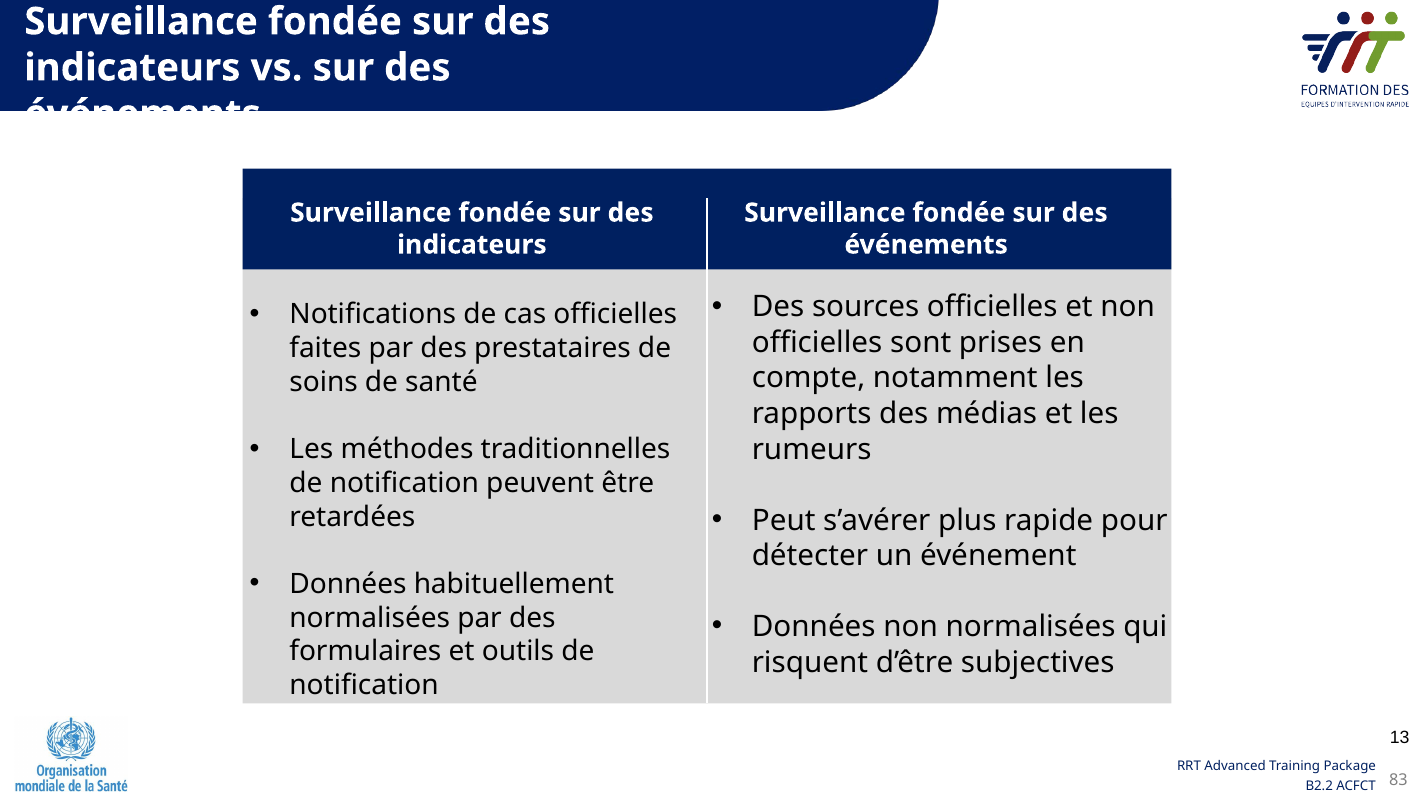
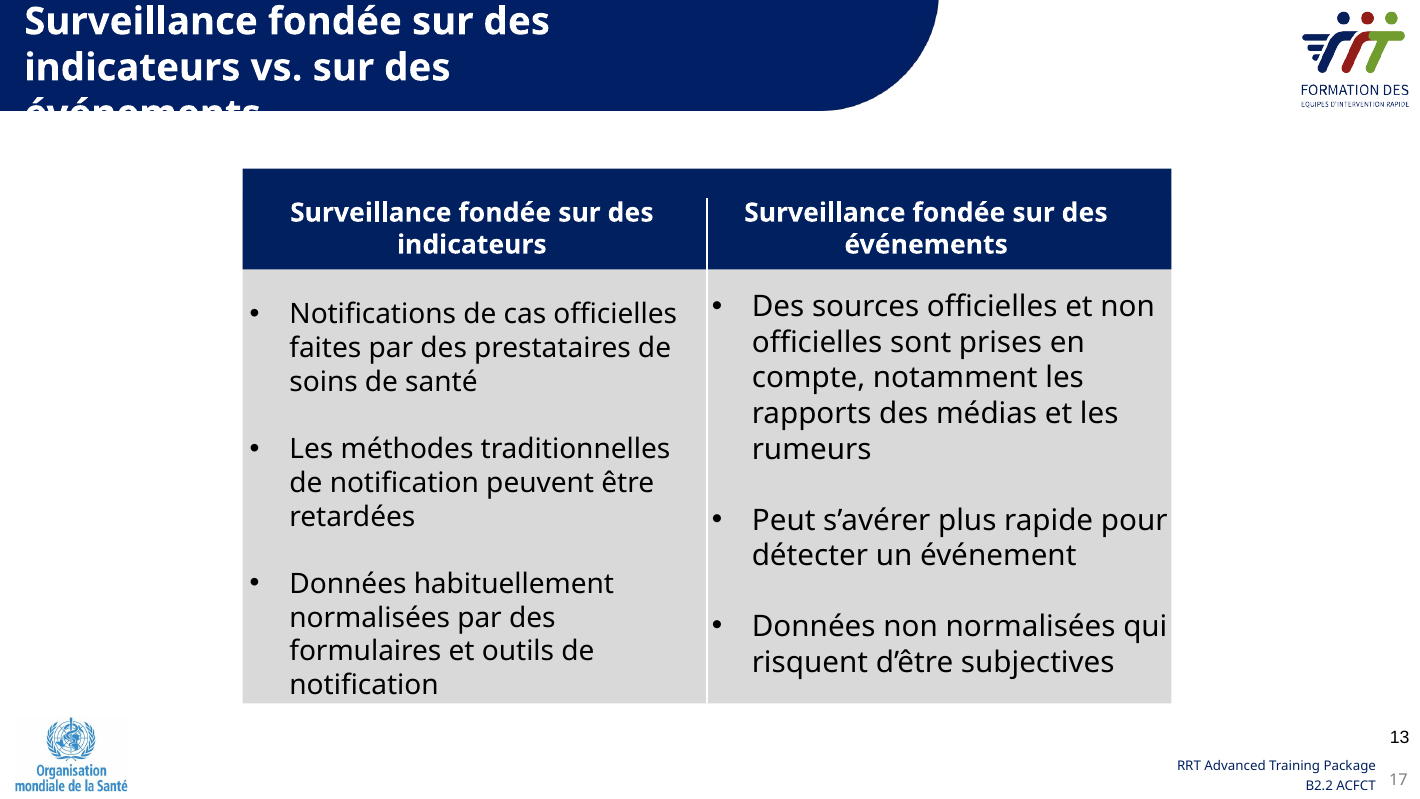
83: 83 -> 17
